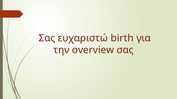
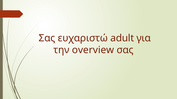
birth: birth -> adult
